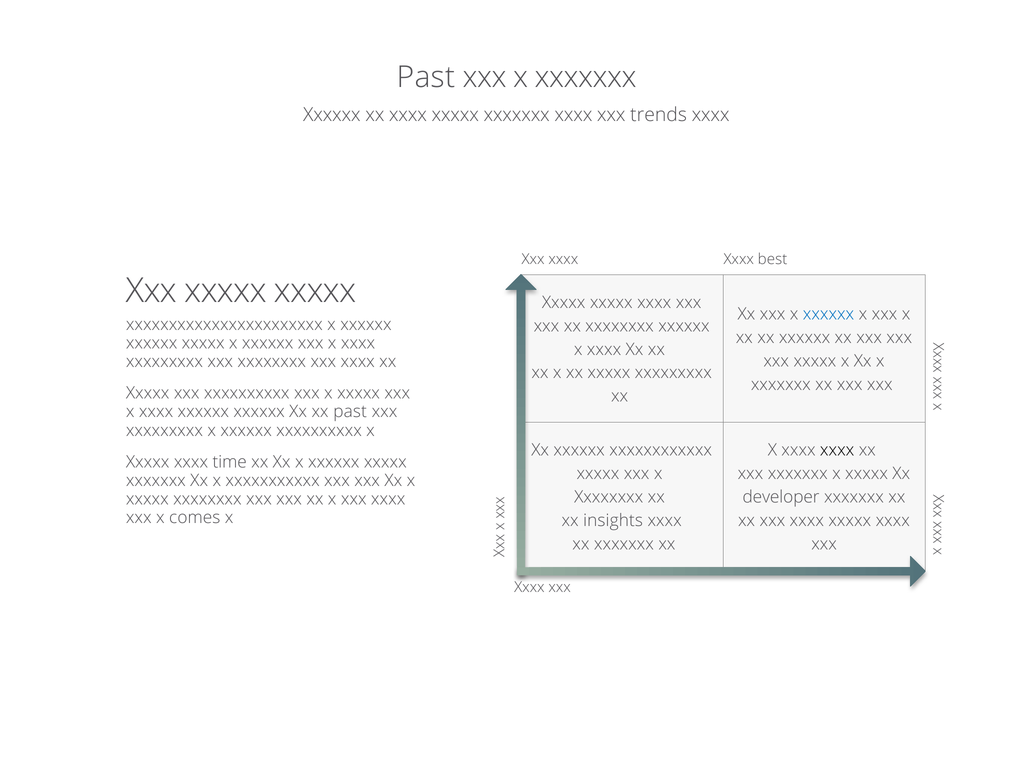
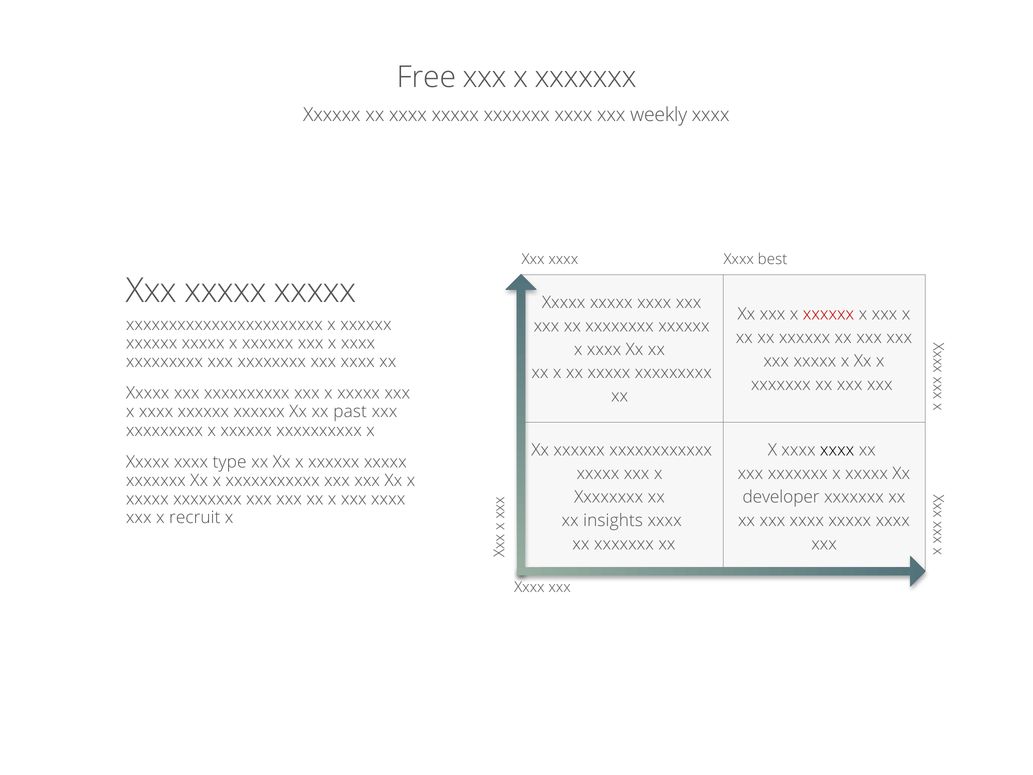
Past at (426, 77): Past -> Free
trends: trends -> weekly
xxxxxx at (829, 314) colour: blue -> red
time: time -> type
comes: comes -> recruit
